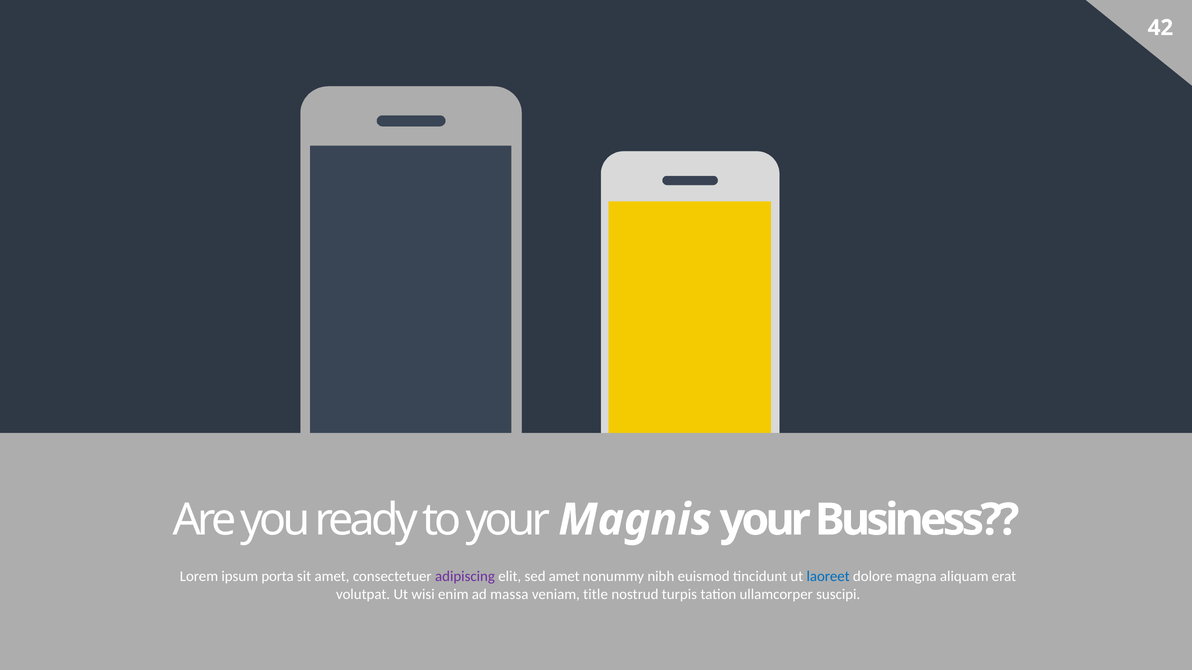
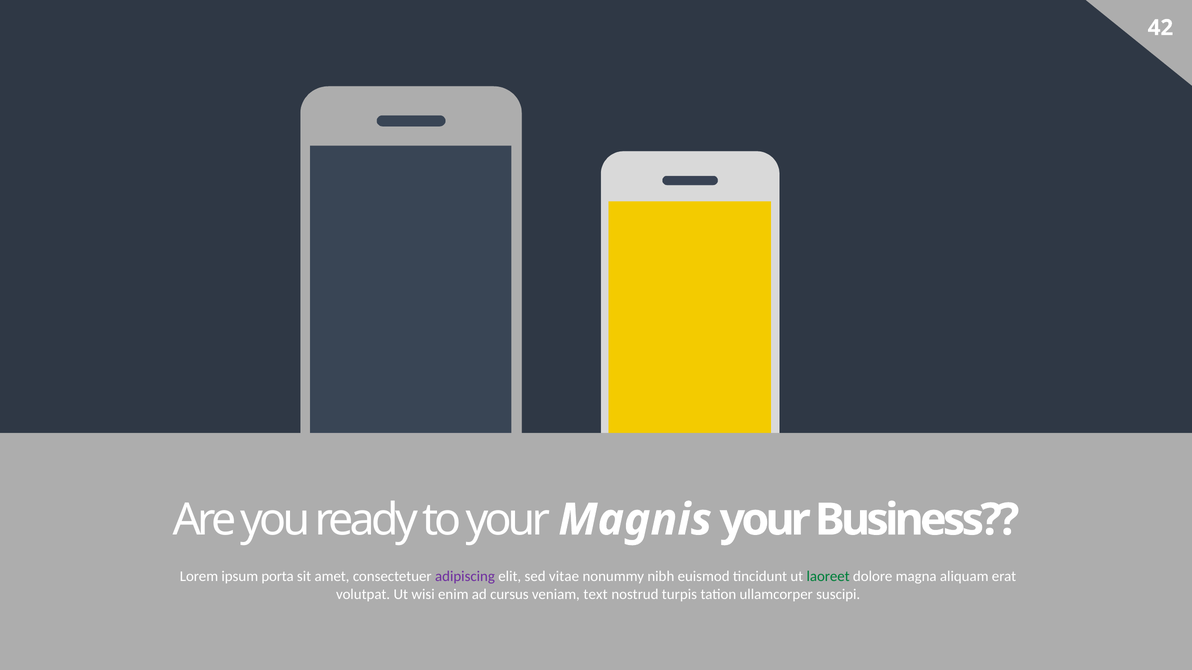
sed amet: amet -> vitae
laoreet colour: blue -> green
massa: massa -> cursus
title: title -> text
